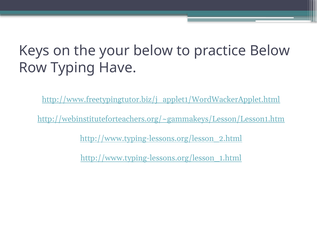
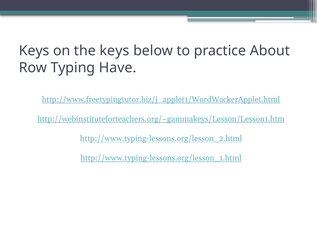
the your: your -> keys
practice Below: Below -> About
